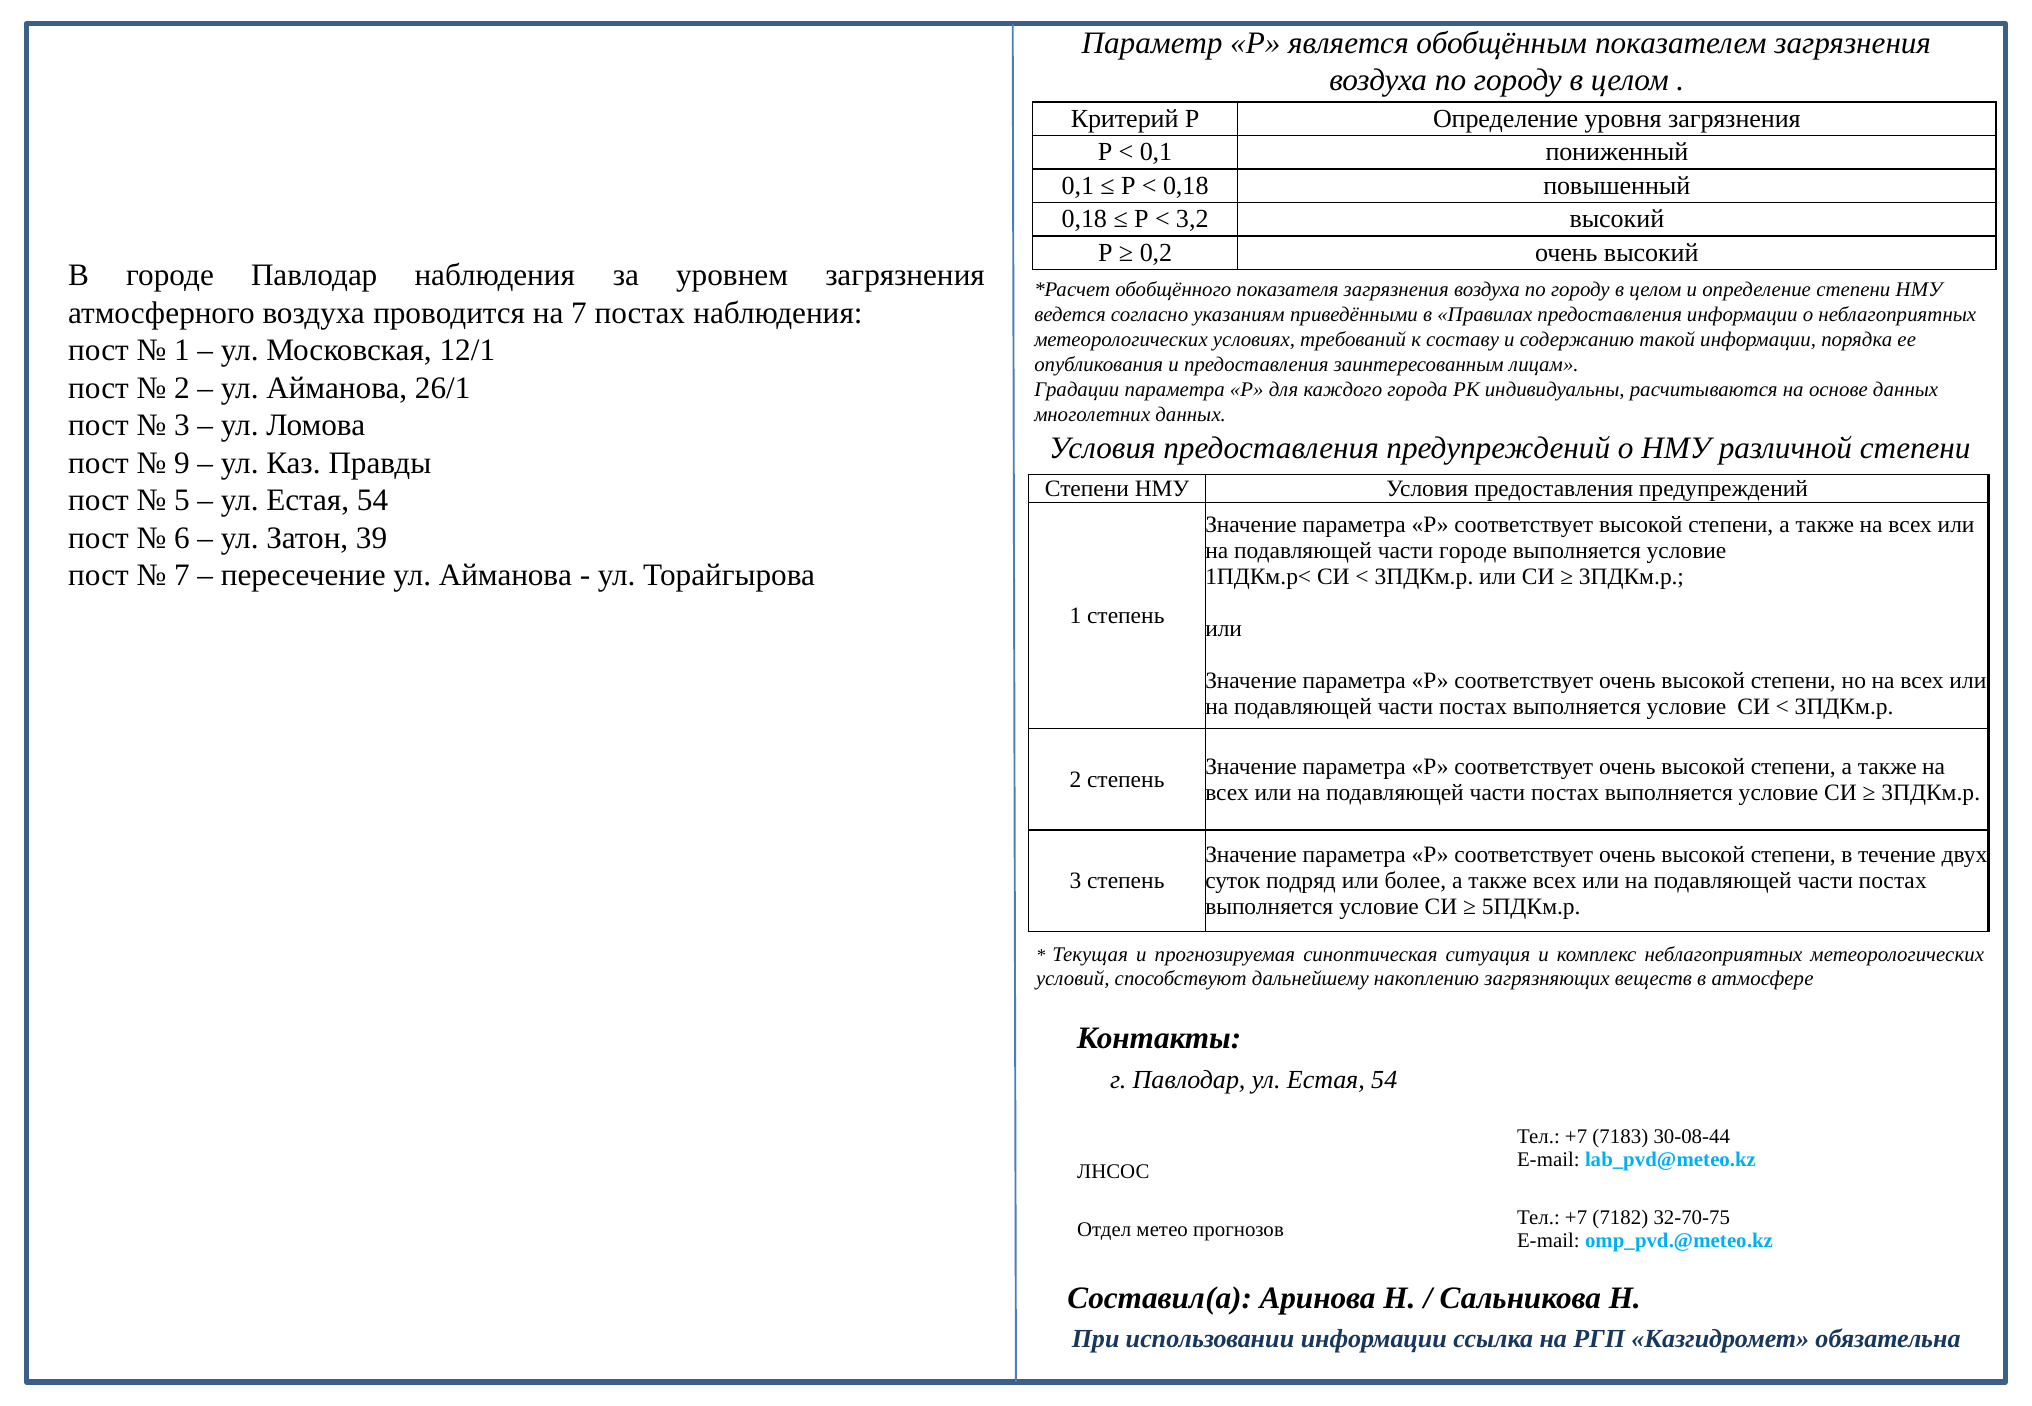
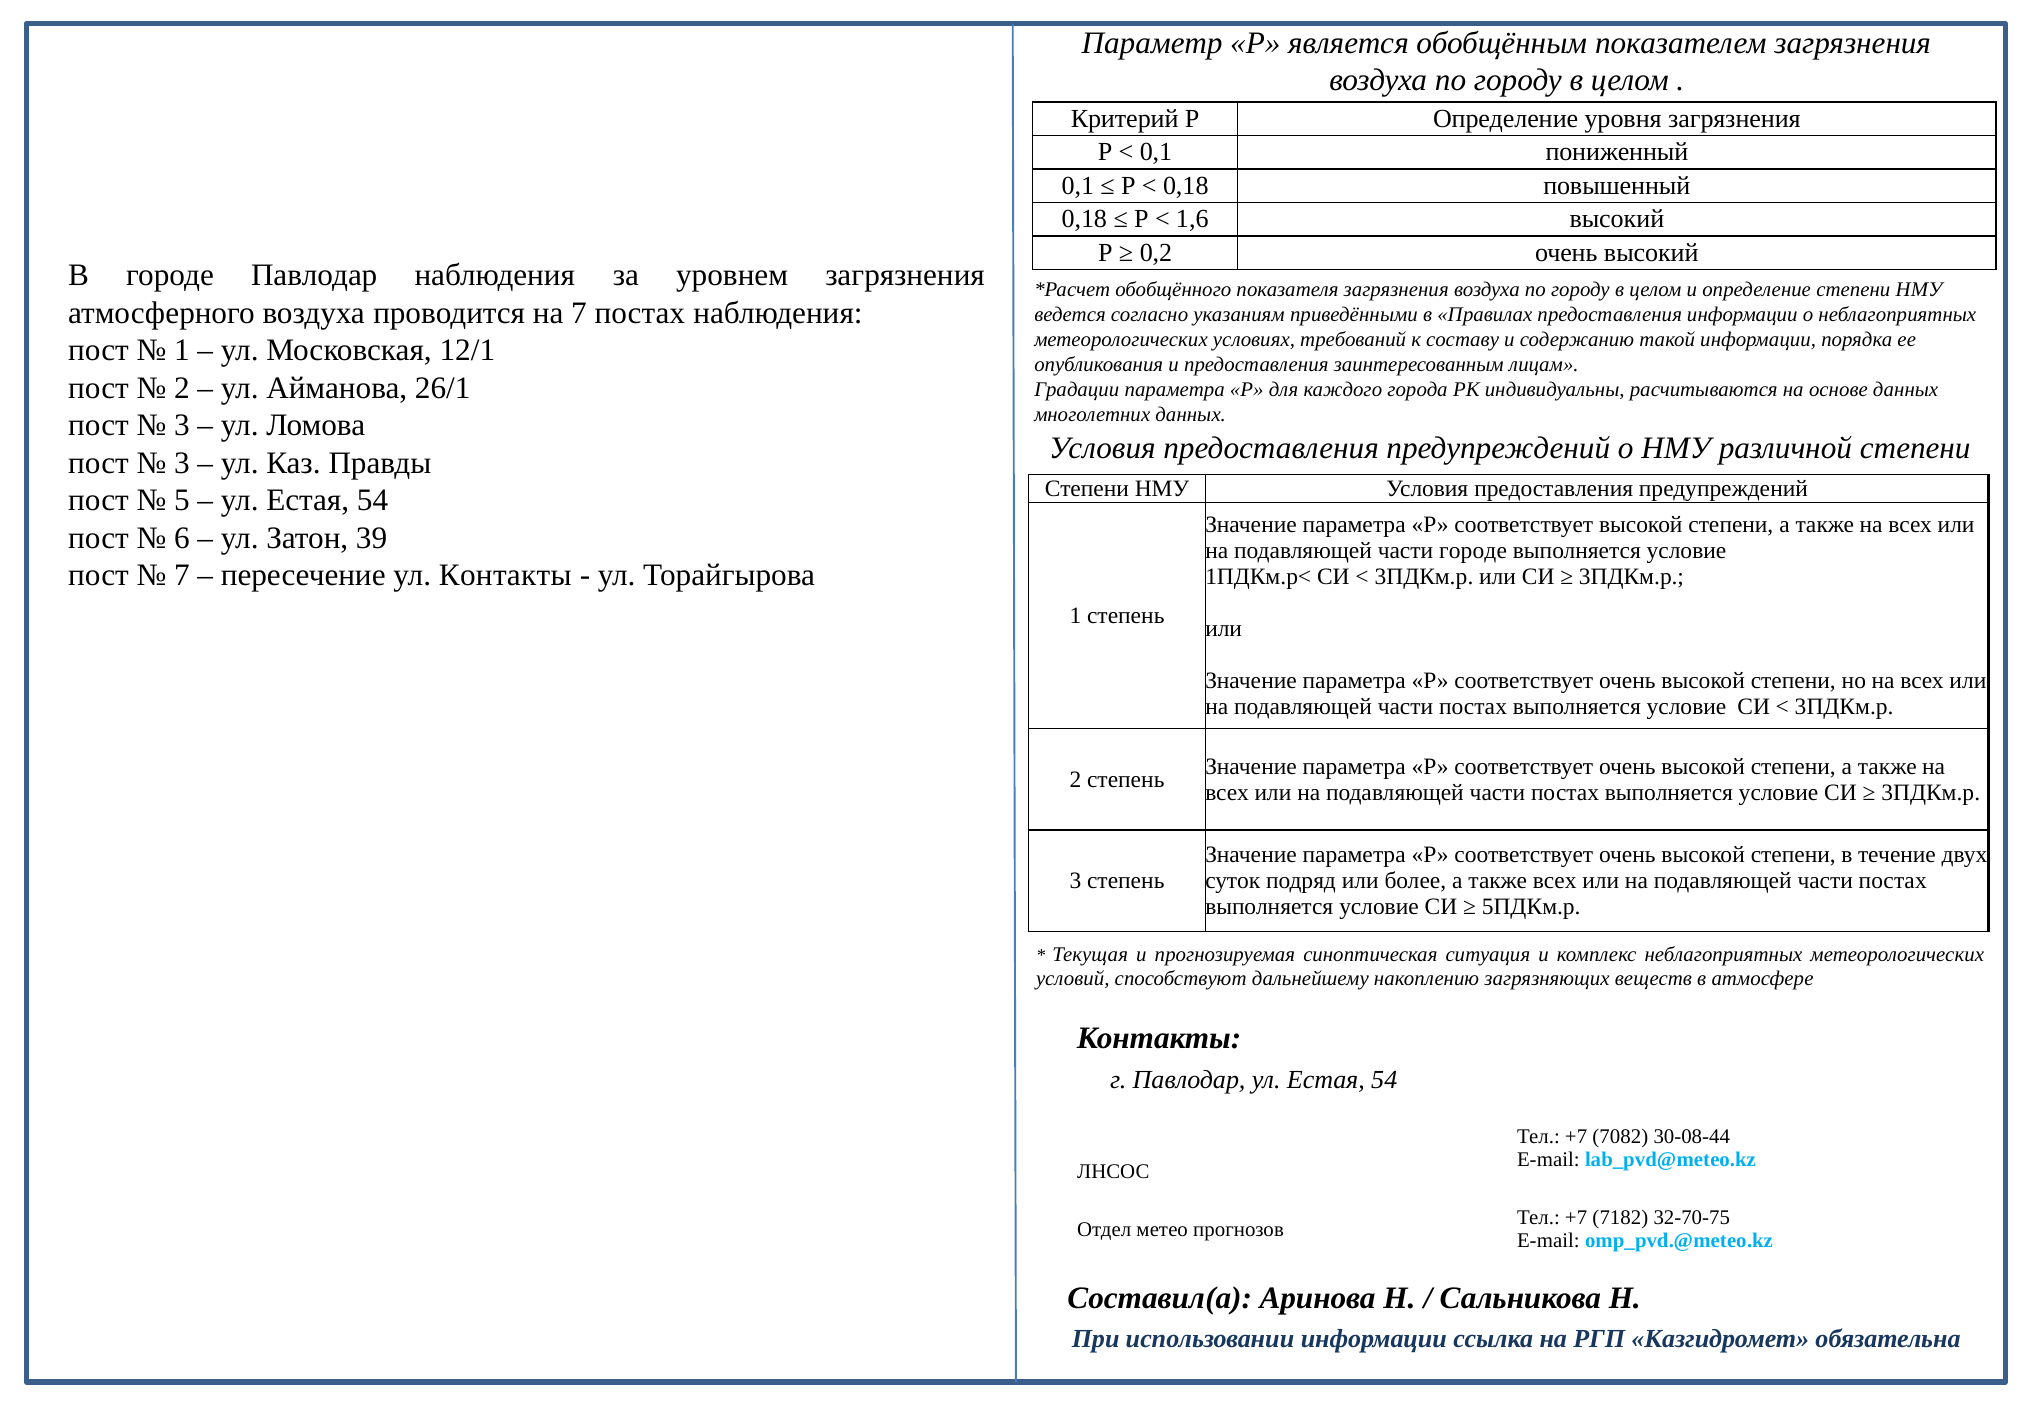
3,2: 3,2 -> 1,6
9 at (182, 463): 9 -> 3
пересечение ул Айманова: Айманова -> Контакты
7183: 7183 -> 7082
